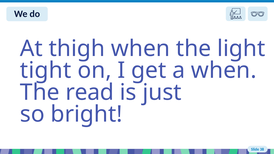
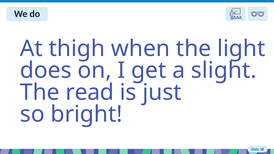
tight: tight -> does
a when: when -> slight
